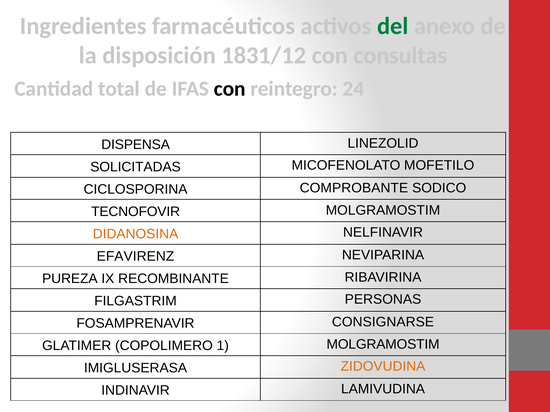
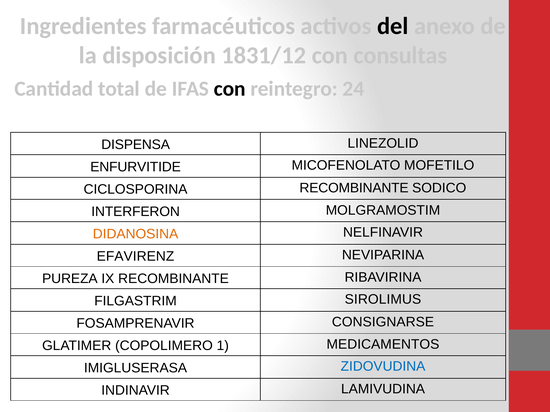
del colour: green -> black
SOLICITADAS: SOLICITADAS -> ENFURVITIDE
CICLOSPORINA COMPROBANTE: COMPROBANTE -> RECOMBINANTE
TECNOFOVIR: TECNOFOVIR -> INTERFERON
PERSONAS: PERSONAS -> SIROLIMUS
1 MOLGRAMOSTIM: MOLGRAMOSTIM -> MEDICAMENTOS
ZIDOVUDINA colour: orange -> blue
